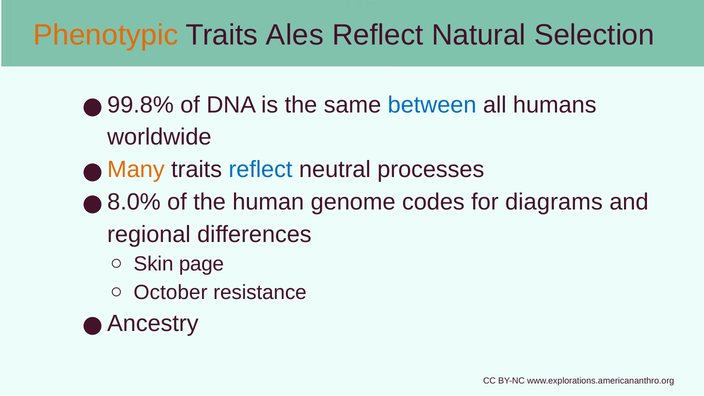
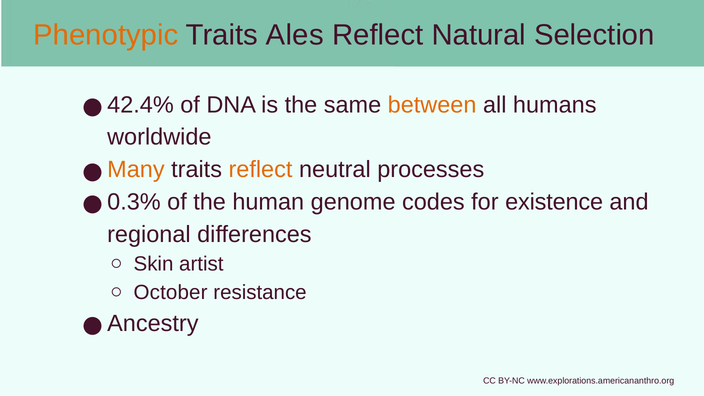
99.8%: 99.8% -> 42.4%
between colour: blue -> orange
reflect at (260, 170) colour: blue -> orange
8.0%: 8.0% -> 0.3%
diagrams: diagrams -> existence
page: page -> artist
